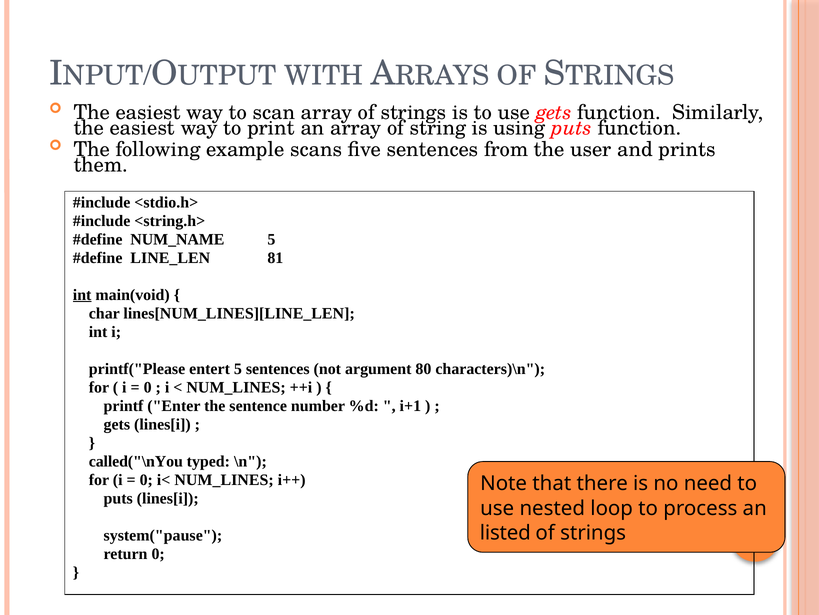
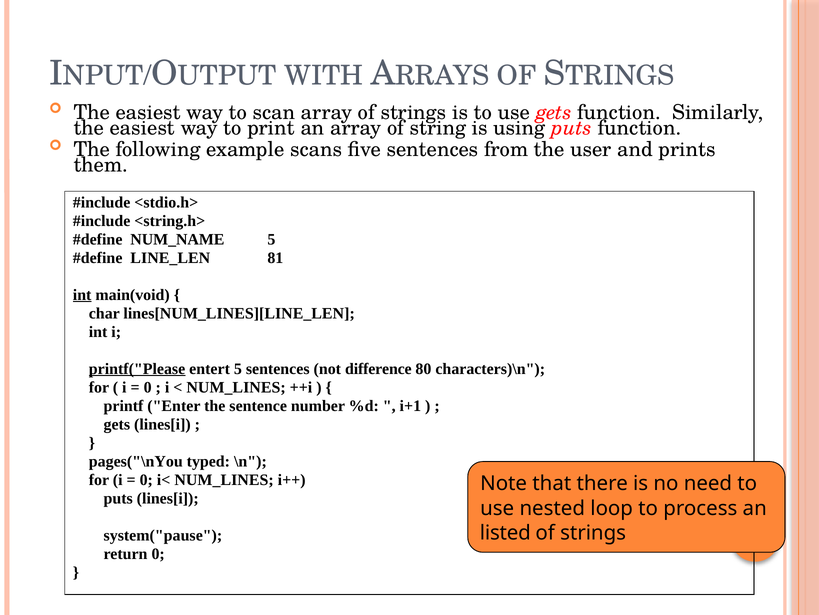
printf("Please underline: none -> present
argument: argument -> difference
called("\nYou: called("\nYou -> pages("\nYou
